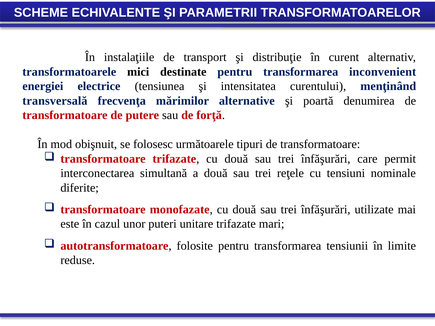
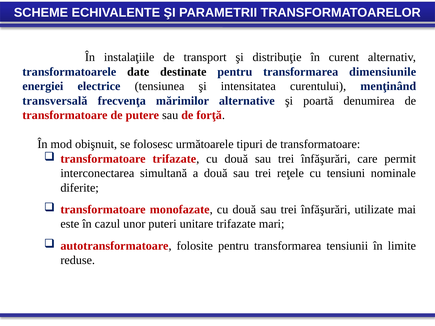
mici: mici -> date
inconvenient: inconvenient -> dimensiunile
